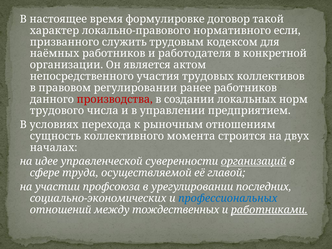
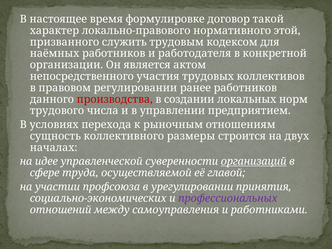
если: если -> этой
момента: момента -> размеры
последних: последних -> принятия
профессиональных colour: blue -> purple
тождественных: тождественных -> самоуправления
работниками underline: present -> none
